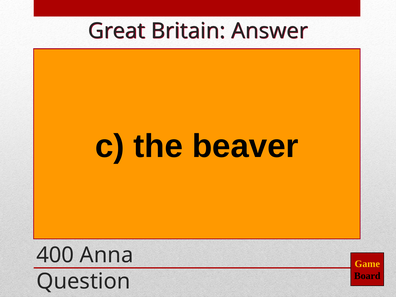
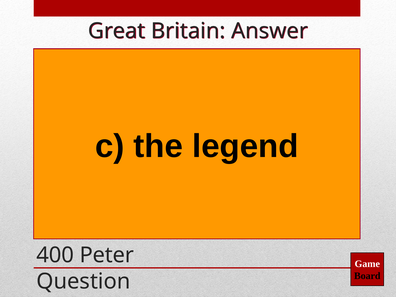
beaver: beaver -> legend
Anna: Anna -> Peter
Game colour: yellow -> white
